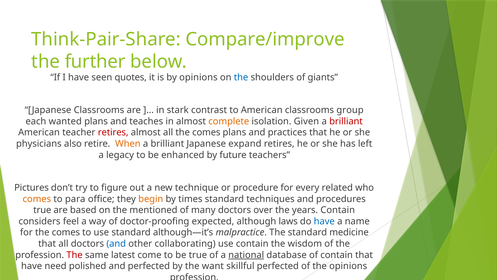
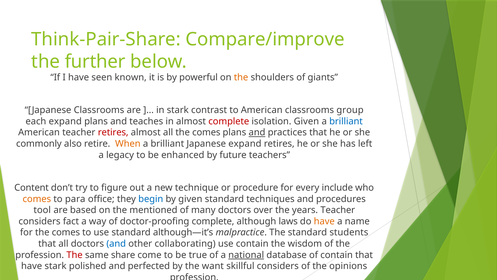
quotes: quotes -> known
by opinions: opinions -> powerful
the at (241, 77) colour: blue -> orange
each wanted: wanted -> expand
complete at (229, 121) colour: orange -> red
brilliant at (346, 121) colour: red -> blue
and at (257, 132) underline: none -> present
physicians: physicians -> commonly
Pictures: Pictures -> Content
related: related -> include
begin colour: orange -> blue
by times: times -> given
true at (42, 210): true -> tool
years Contain: Contain -> Teacher
feel: feel -> fact
doctor-proofing expected: expected -> complete
have at (324, 221) colour: blue -> orange
medicine: medicine -> students
latest: latest -> share
have need: need -> stark
skillful perfected: perfected -> considers
